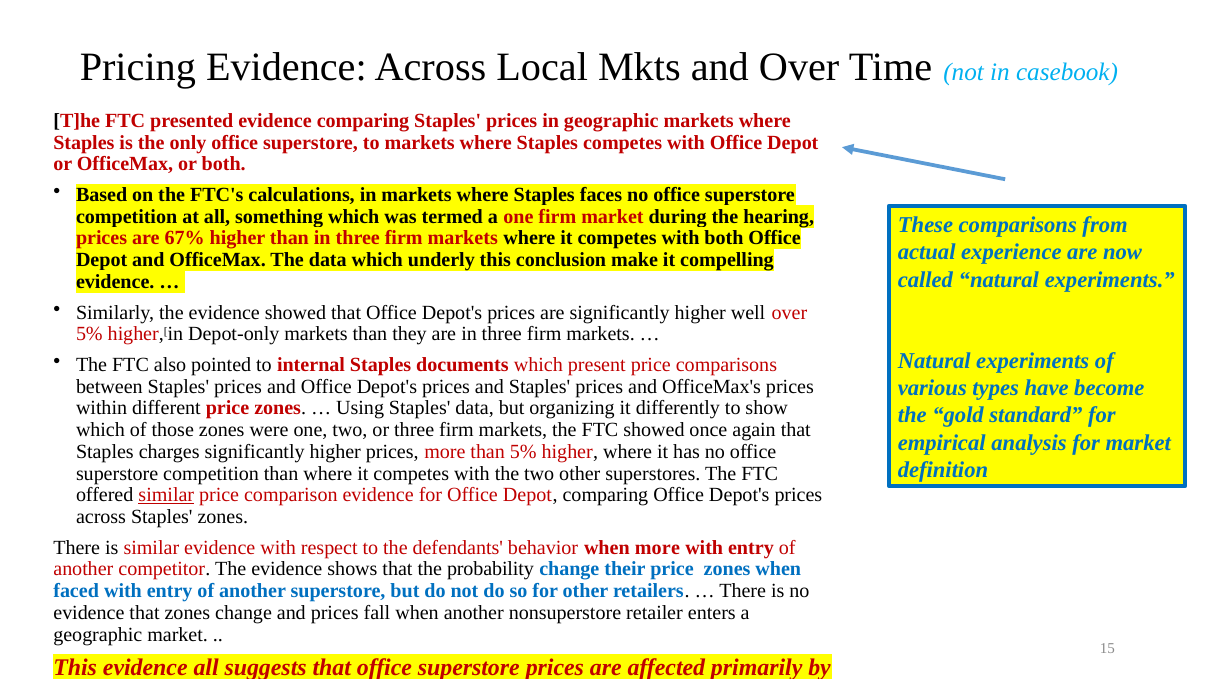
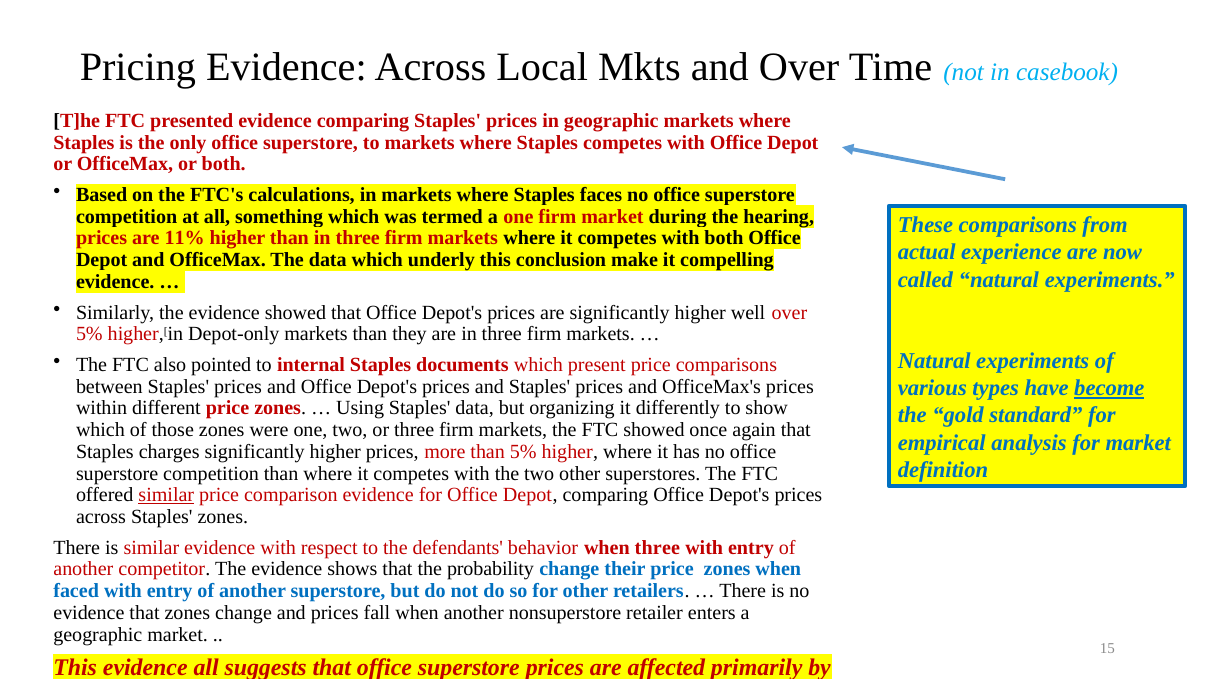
67%: 67% -> 11%
become underline: none -> present
when more: more -> three
